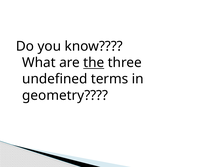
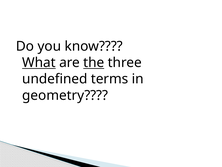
What underline: none -> present
